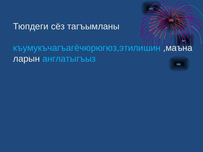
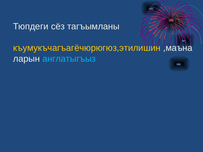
къумукъчагъагёчюрюгюз,этилишин colour: light blue -> yellow
